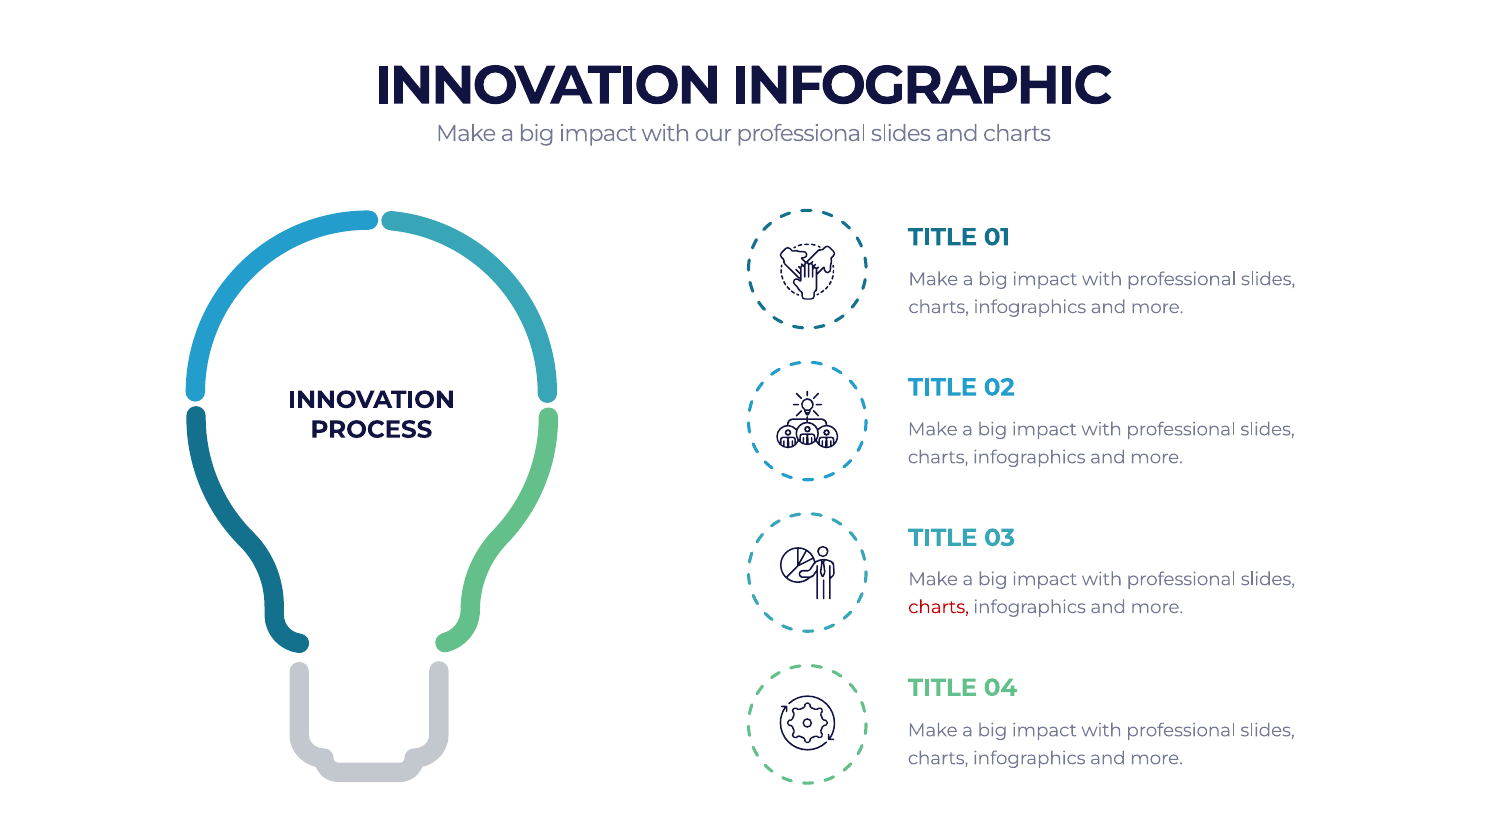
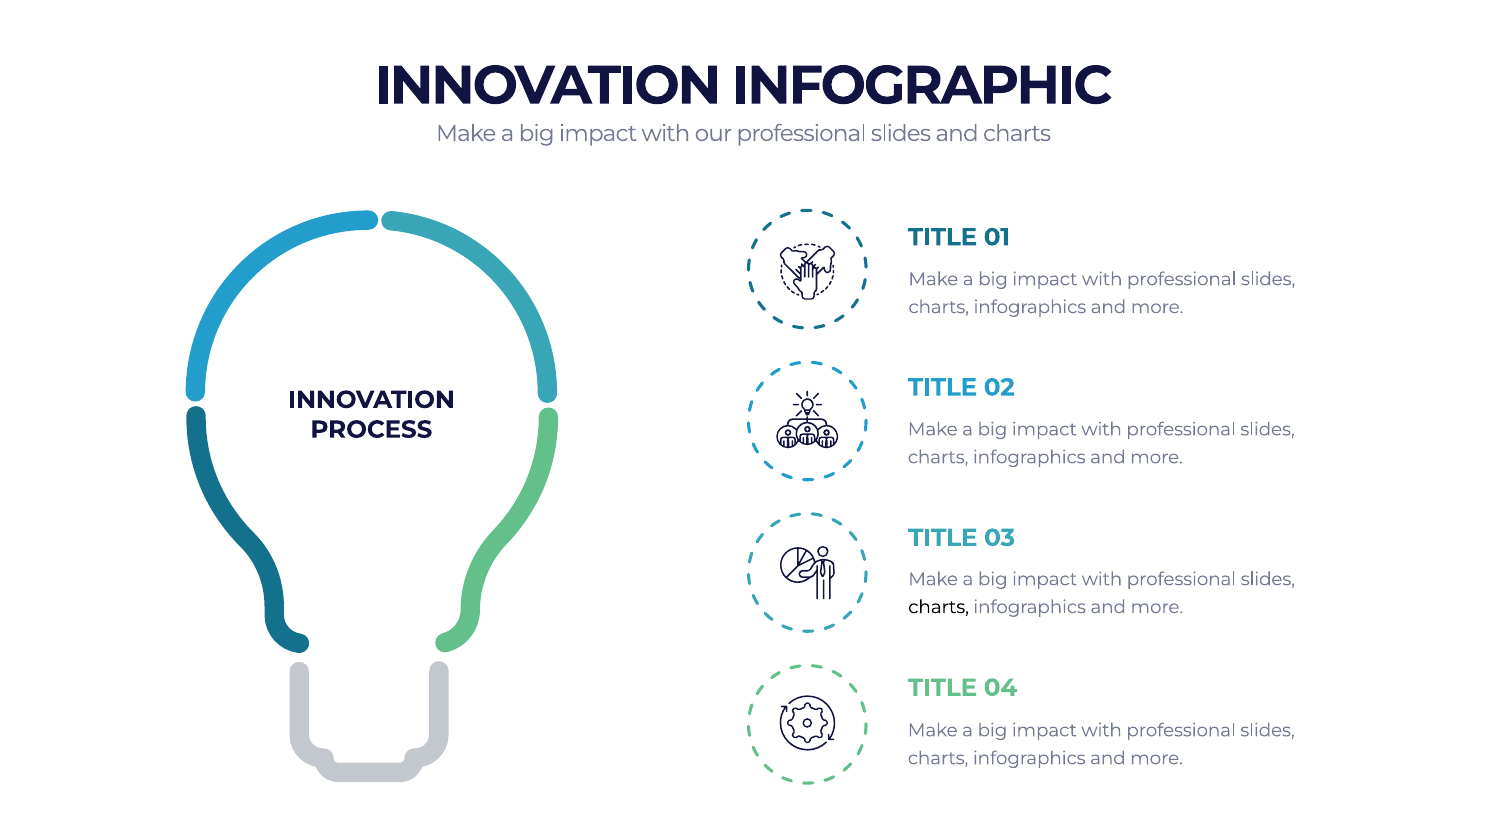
charts at (939, 607) colour: red -> black
